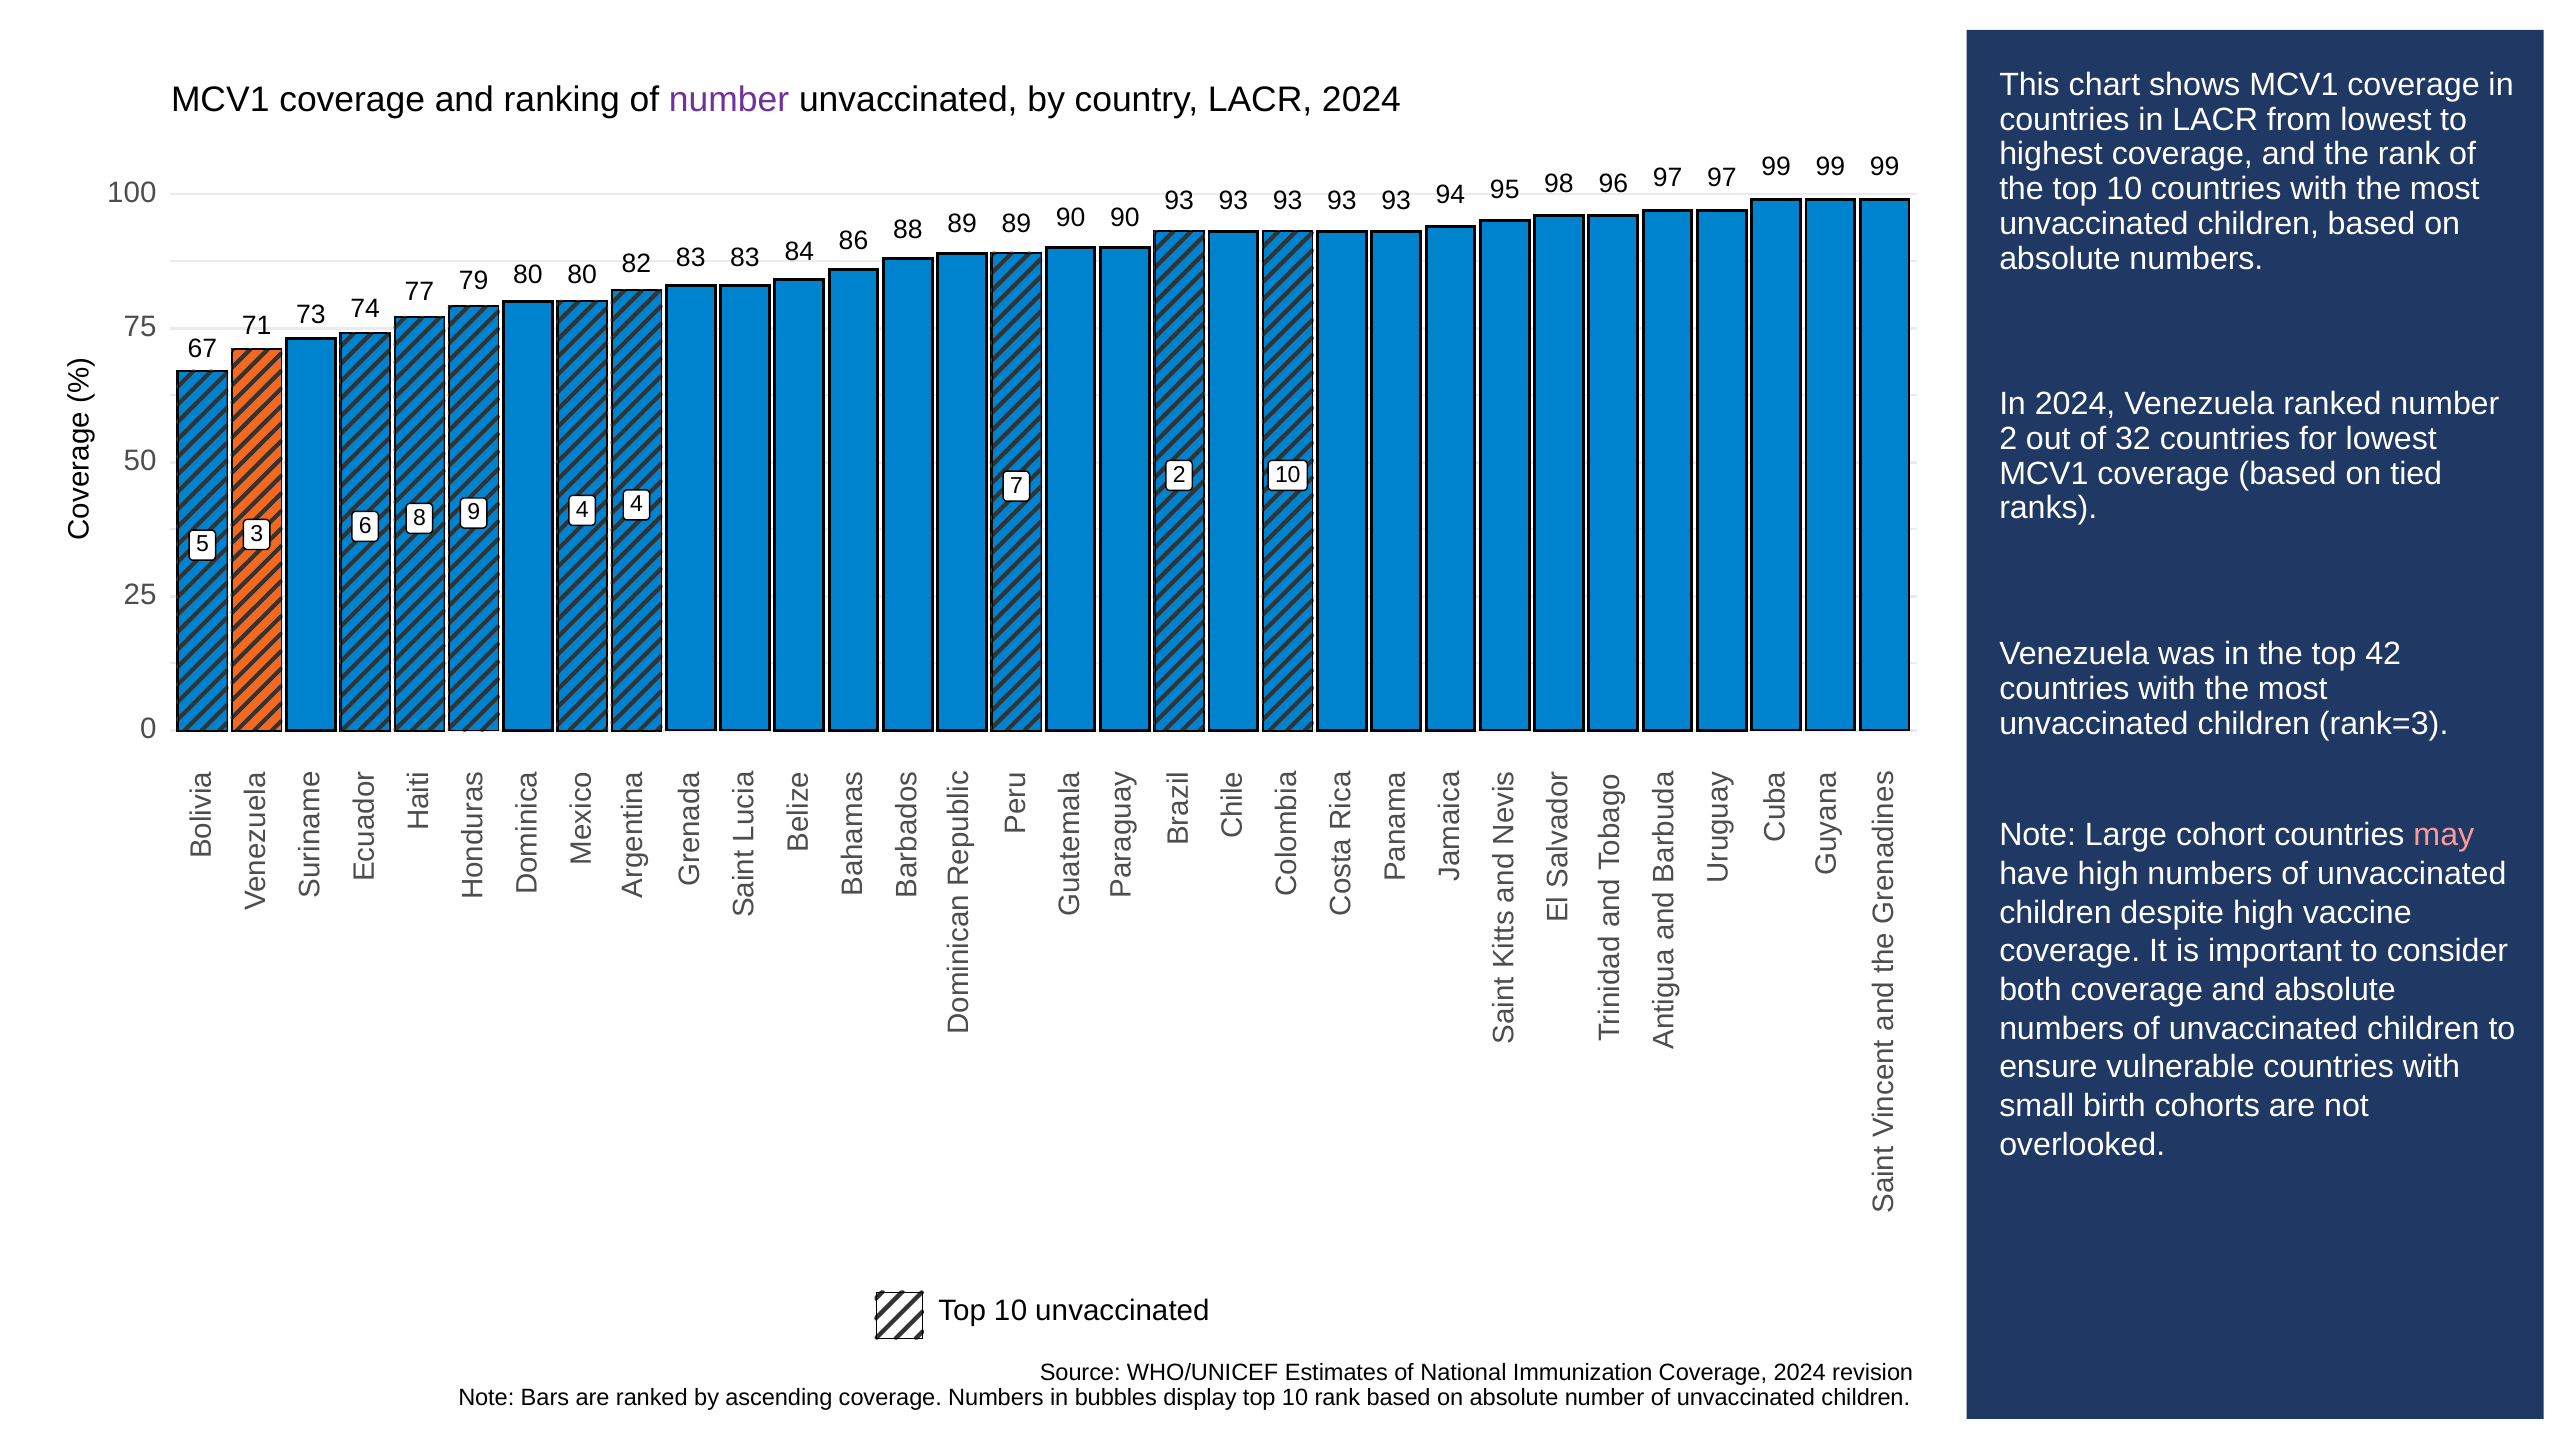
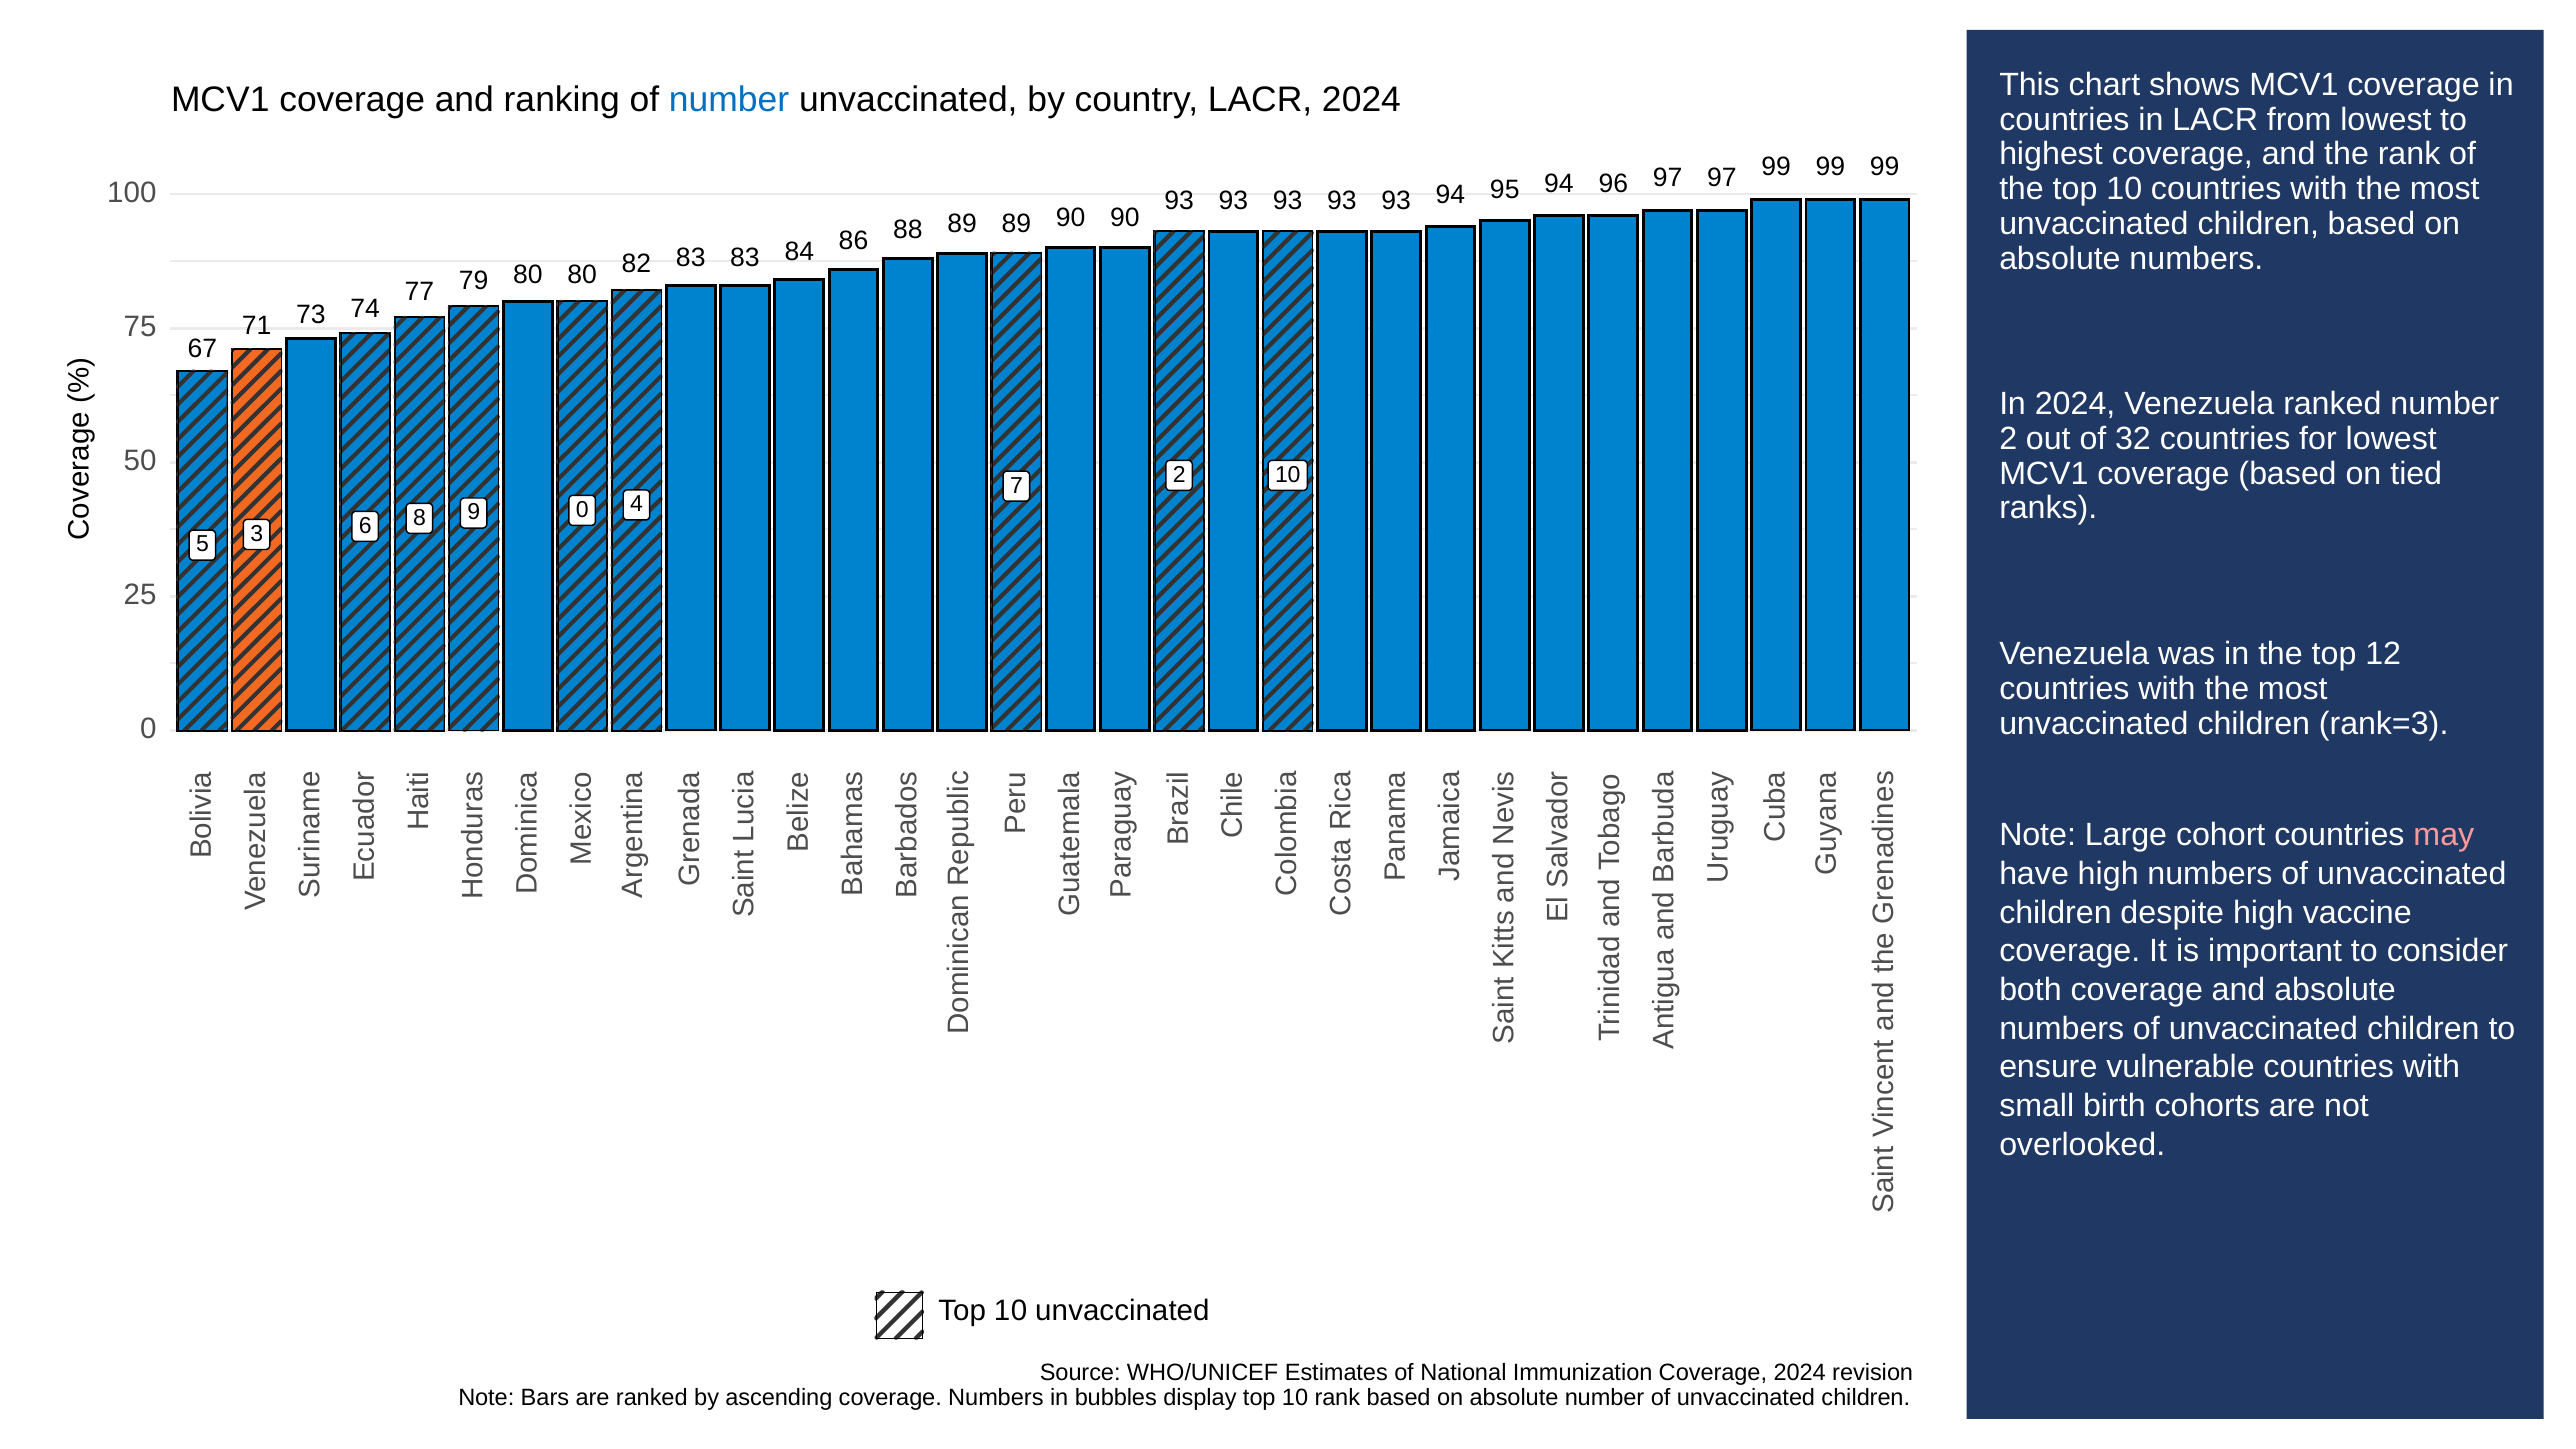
number at (729, 100) colour: purple -> blue
95 98: 98 -> 94
9 4: 4 -> 0
42: 42 -> 12
